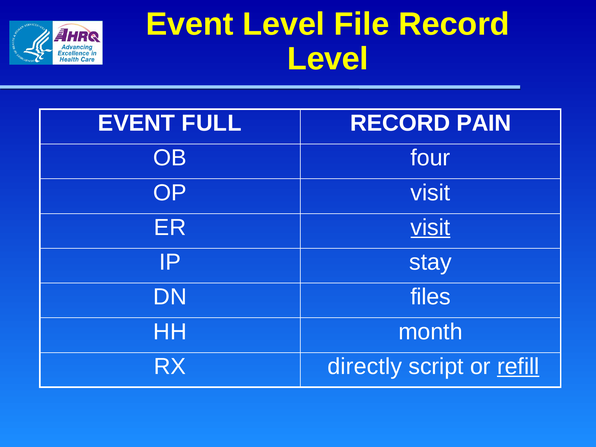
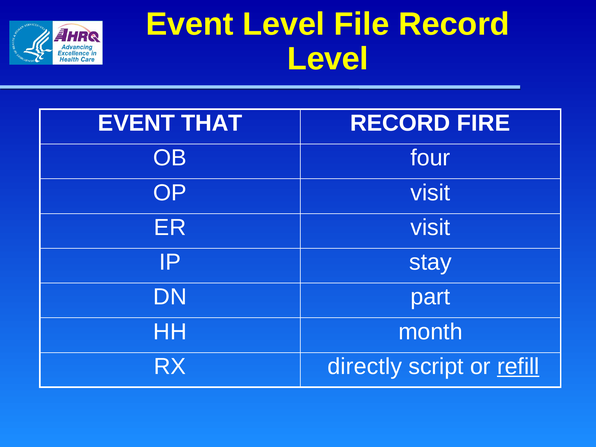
FULL: FULL -> THAT
PAIN: PAIN -> FIRE
visit at (430, 227) underline: present -> none
files: files -> part
